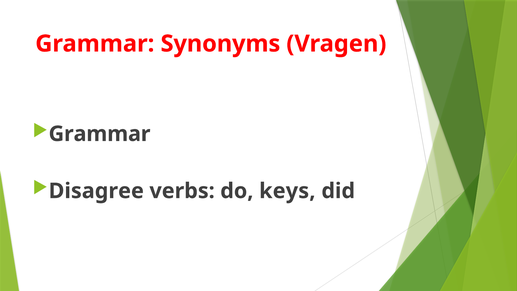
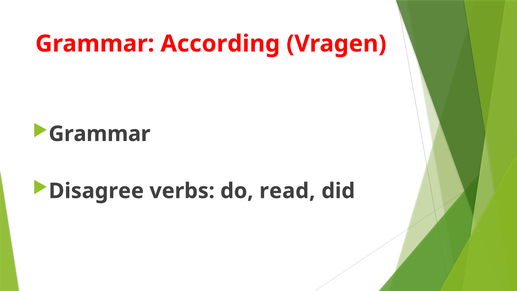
Synonyms: Synonyms -> According
keys: keys -> read
